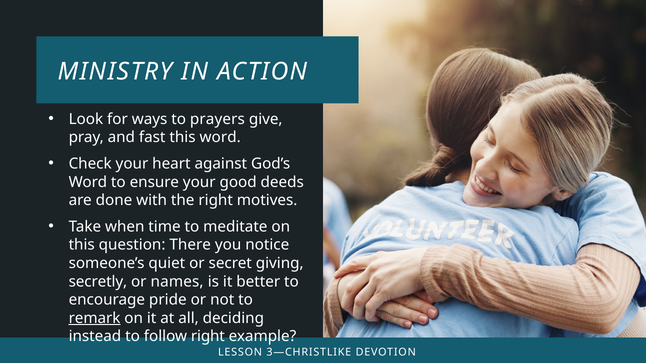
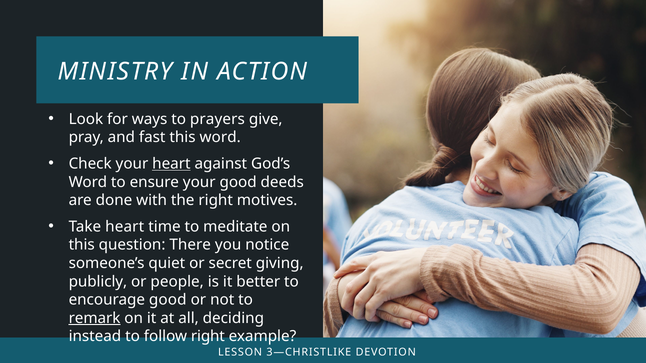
heart at (171, 164) underline: none -> present
Take when: when -> heart
secretly: secretly -> publicly
names: names -> people
encourage pride: pride -> good
